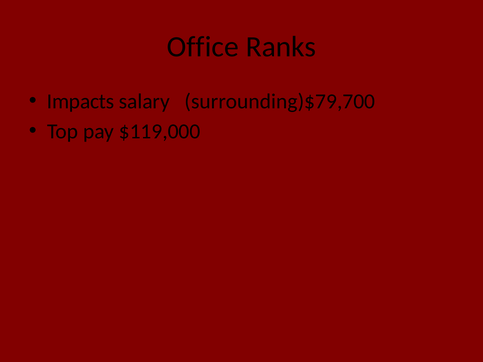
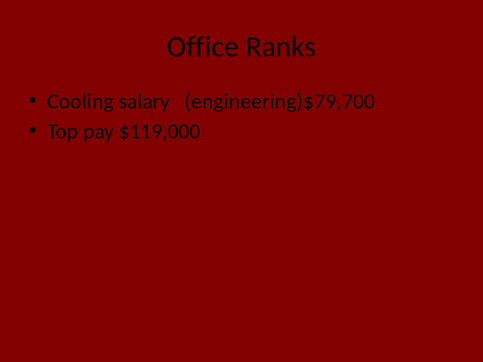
Impacts: Impacts -> Cooling
surrounding)$79,700: surrounding)$79,700 -> engineering)$79,700
